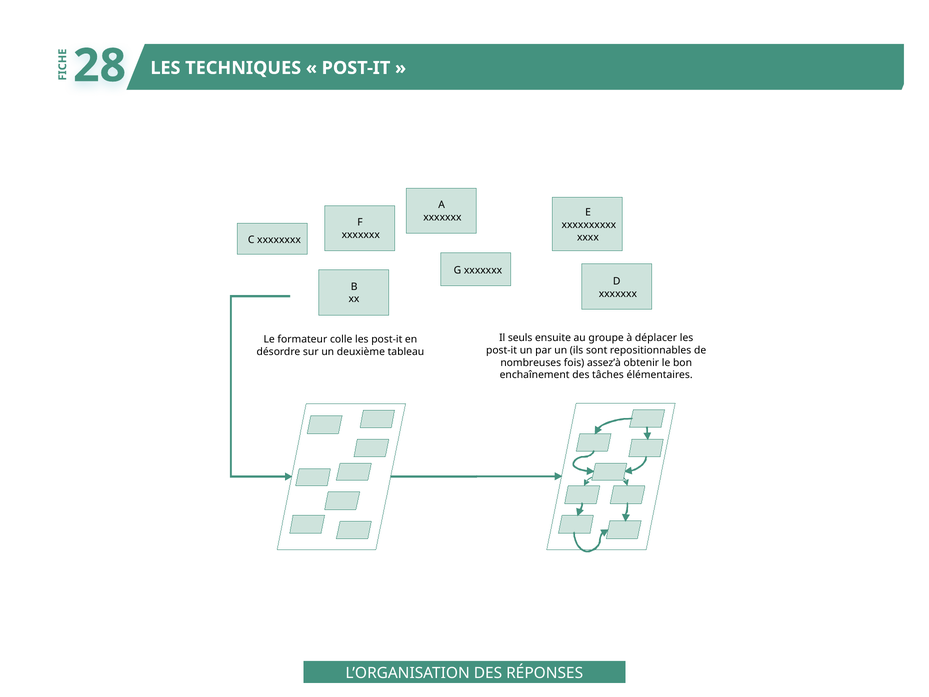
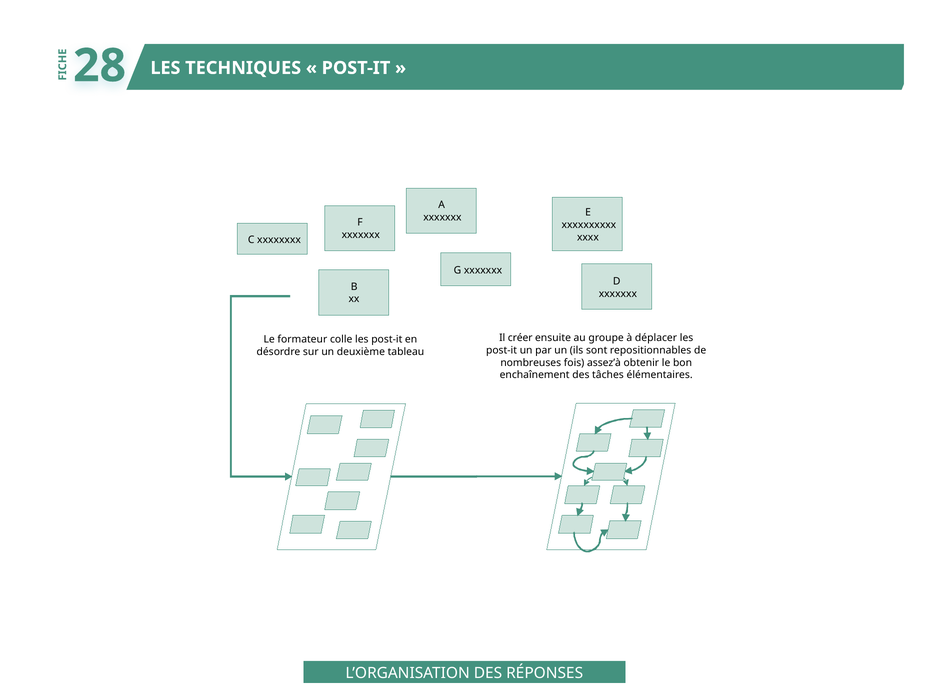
seuls: seuls -> créer
